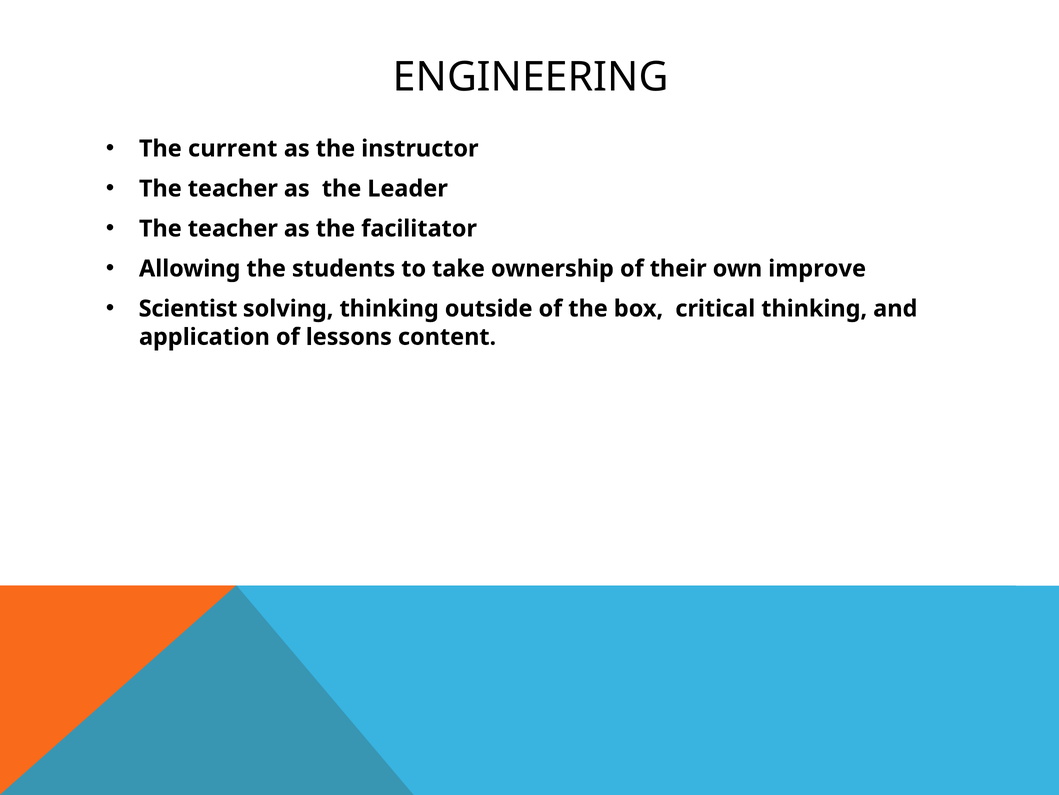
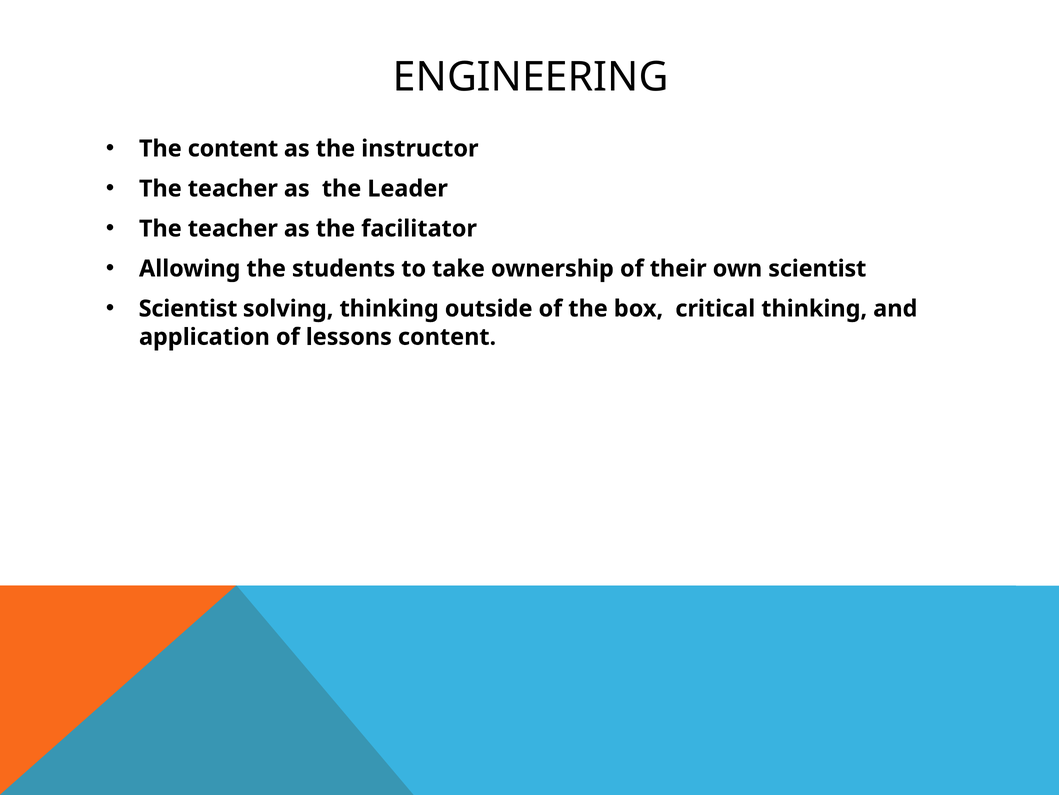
The current: current -> content
own improve: improve -> scientist
